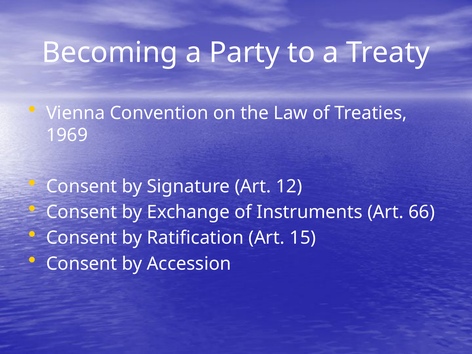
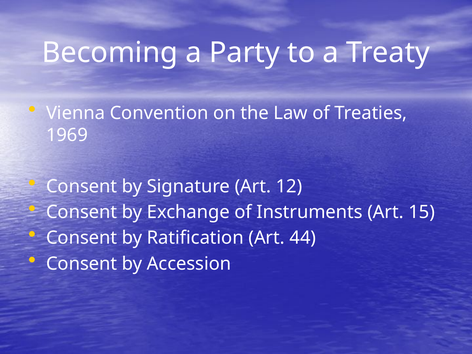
66: 66 -> 15
15: 15 -> 44
